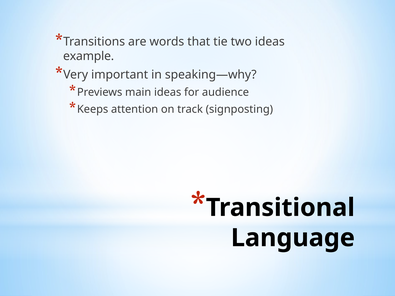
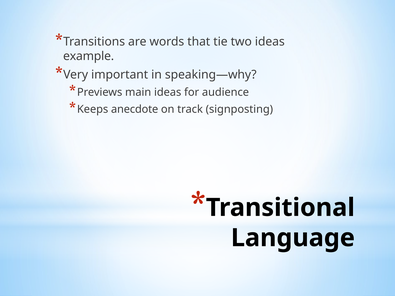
attention: attention -> anecdote
